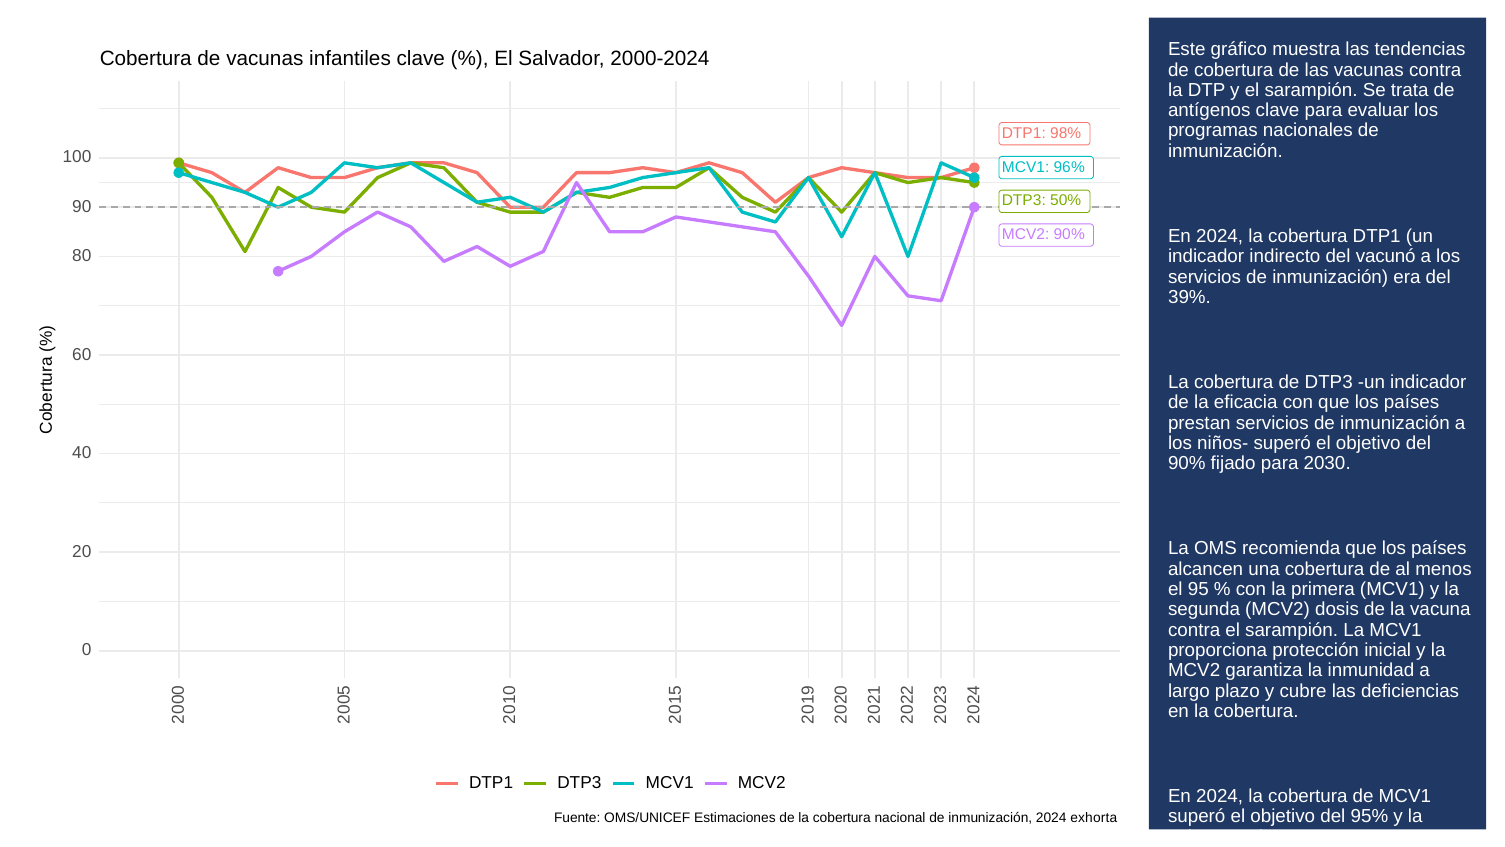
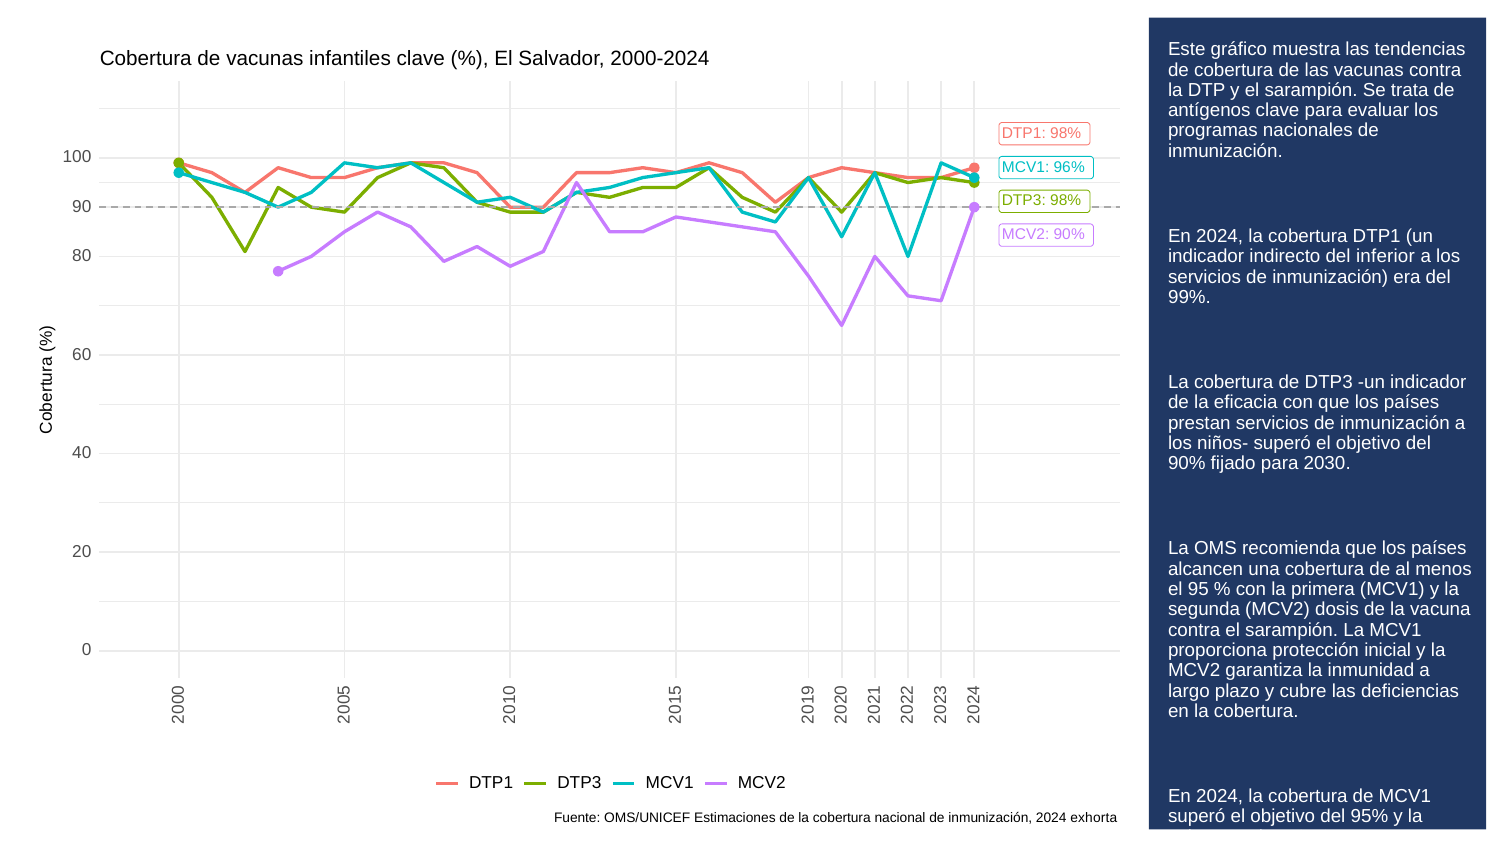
DTP3 50%: 50% -> 98%
vacunó: vacunó -> inferior
39%: 39% -> 99%
